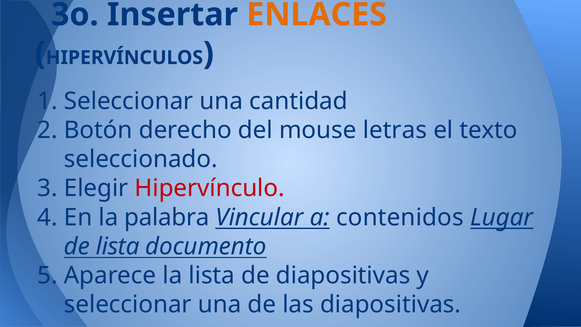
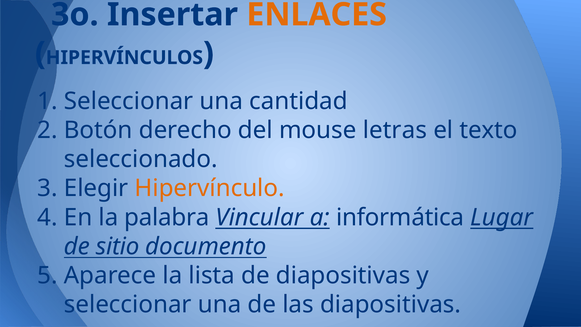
Hipervínculo colour: red -> orange
contenidos: contenidos -> informática
de lista: lista -> sitio
